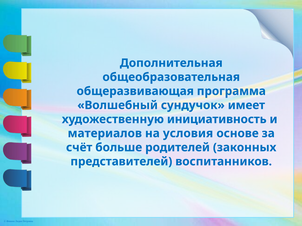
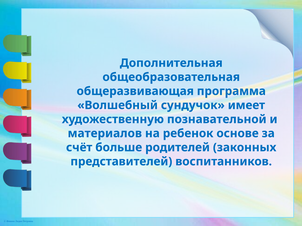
инициативность: инициативность -> познавательной
условия: условия -> ребенок
